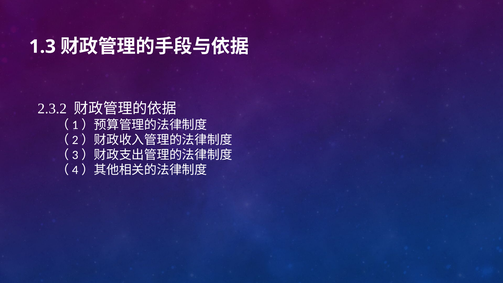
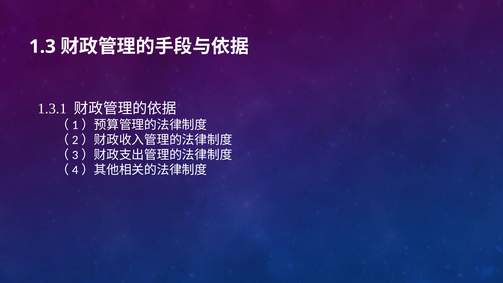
2.3.2: 2.3.2 -> 1.3.1
